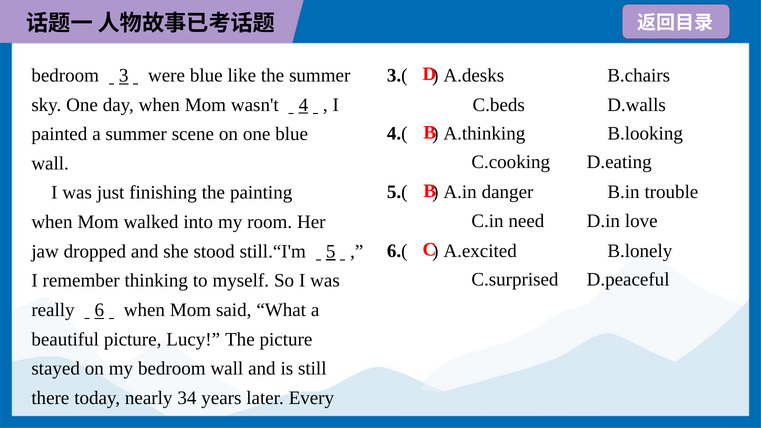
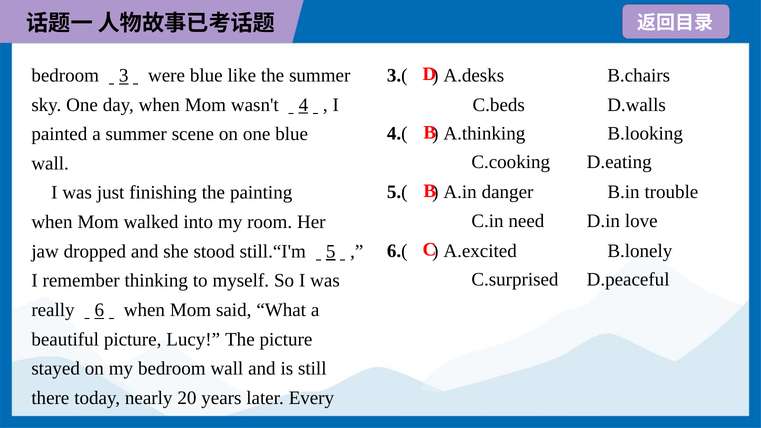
34: 34 -> 20
